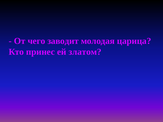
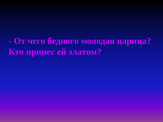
заводит: заводит -> бедного
